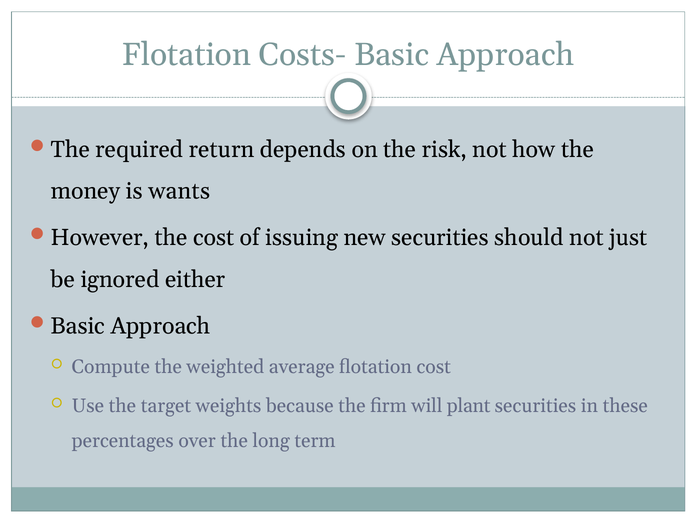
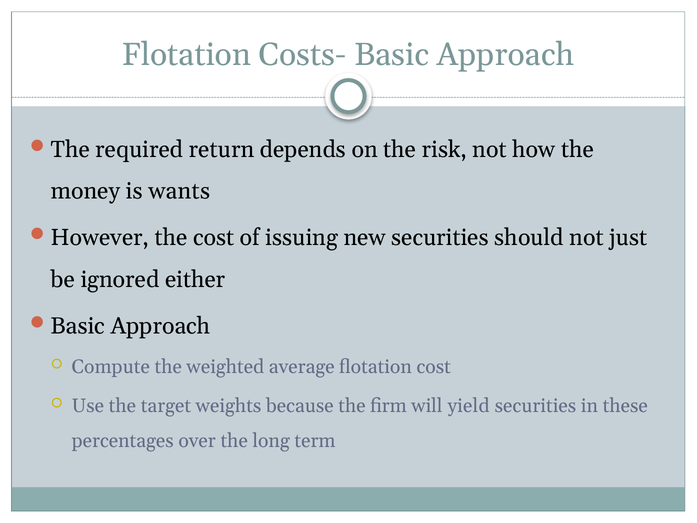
plant: plant -> yield
